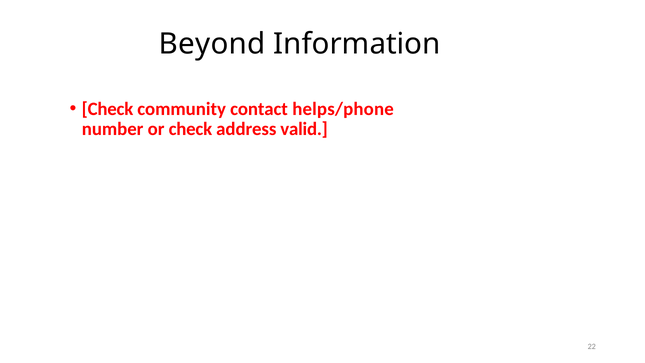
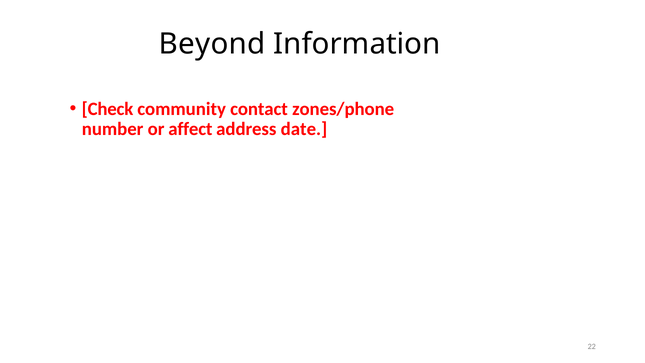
helps/phone: helps/phone -> zones/phone
or check: check -> affect
valid: valid -> date
